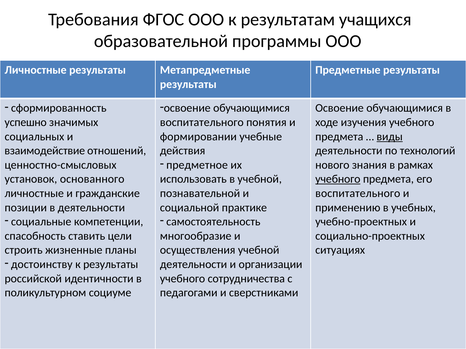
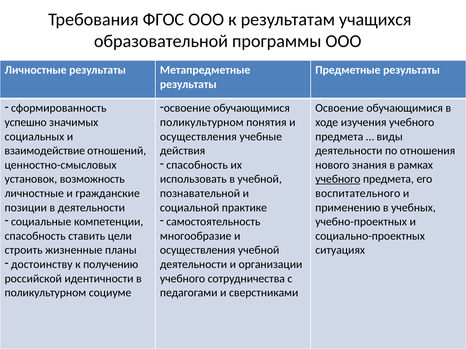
воспитательного at (202, 123): воспитательного -> поликультурном
формировании at (198, 137): формировании -> осуществления
виды underline: present -> none
технологий: технологий -> отношения
предметное at (197, 165): предметное -> спасобность
основанного: основанного -> возможность
к результаты: результаты -> получению
